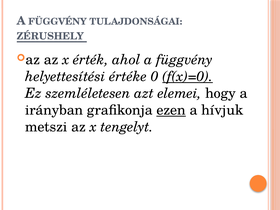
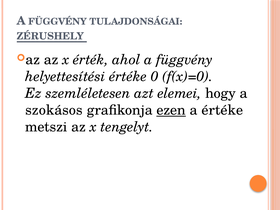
f(x)=0 underline: present -> none
irányban: irányban -> szokásos
a hívjuk: hívjuk -> értéke
